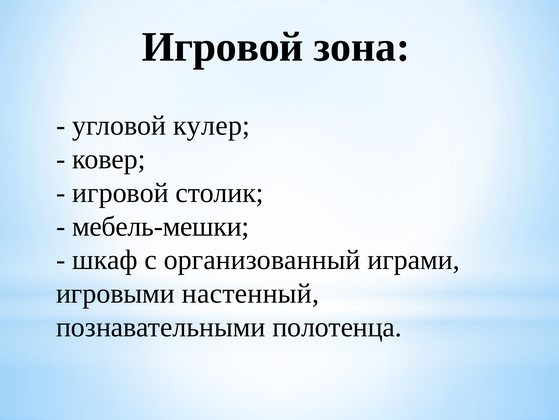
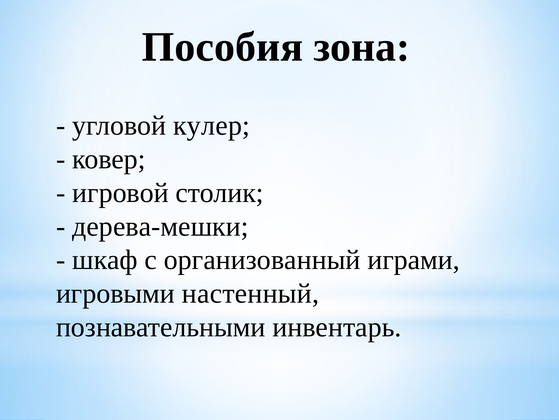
Игровой at (223, 47): Игровой -> Пособия
мебель-мешки: мебель-мешки -> дерева-мешки
полотенца: полотенца -> инвентарь
